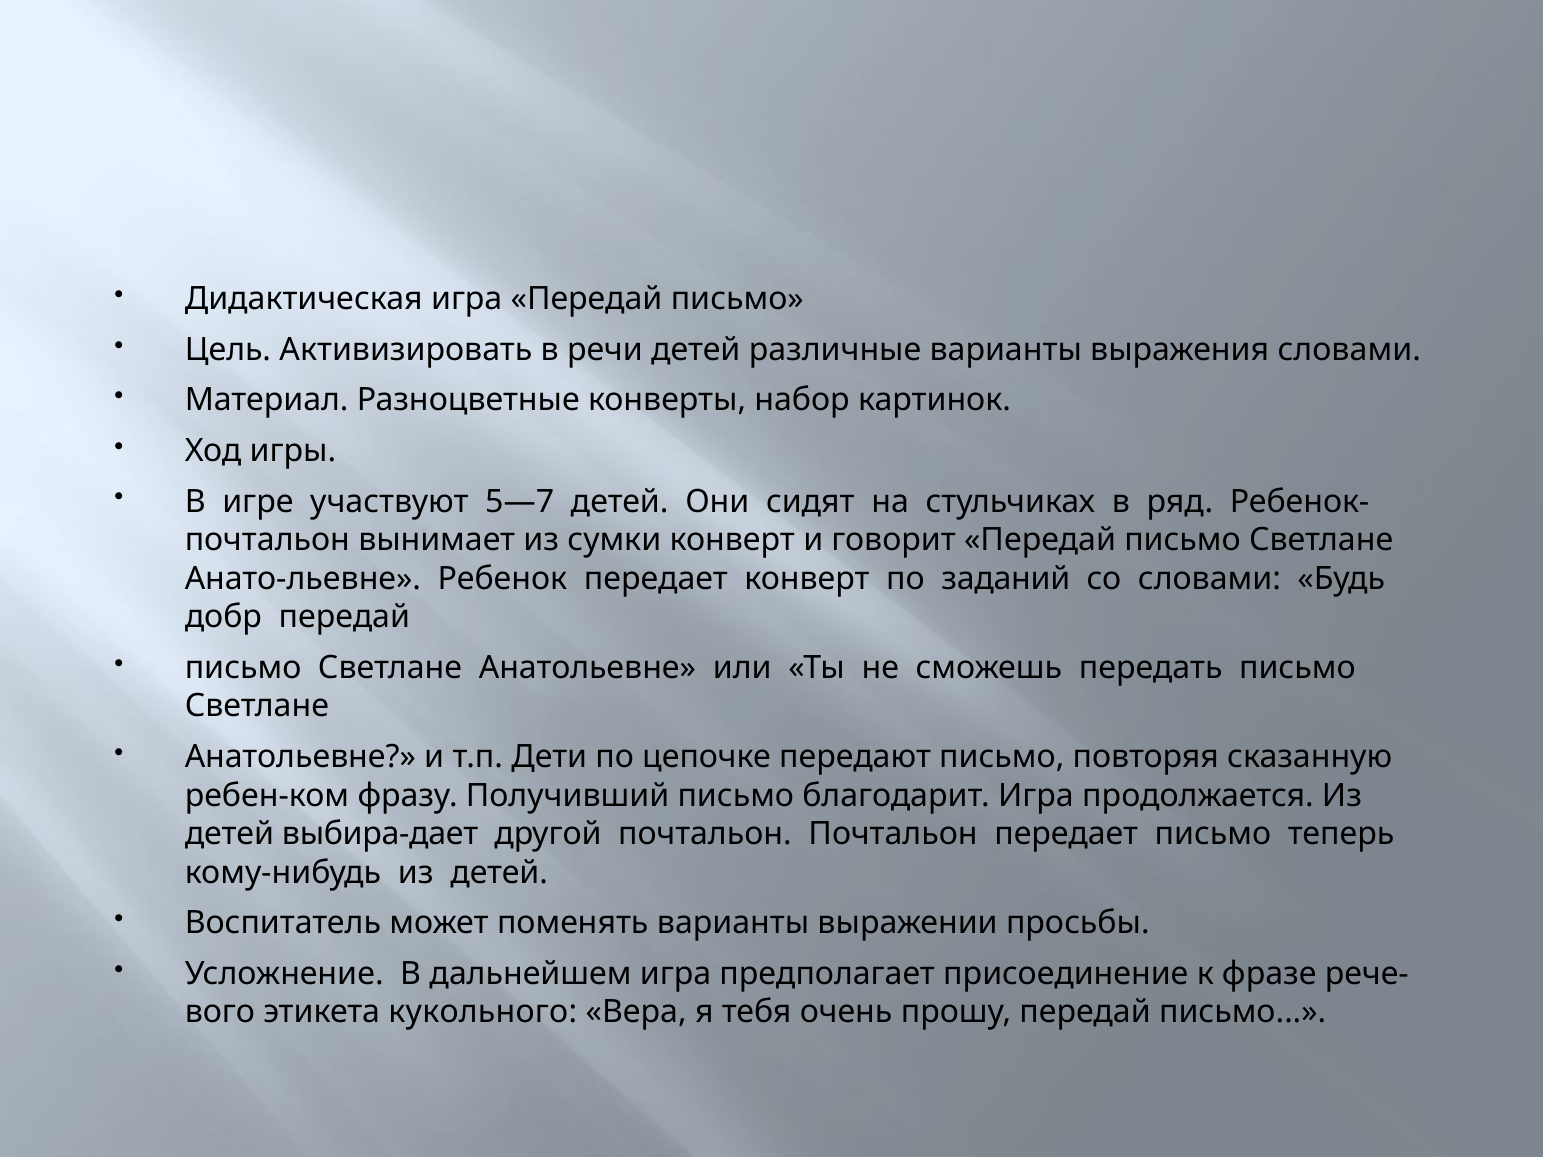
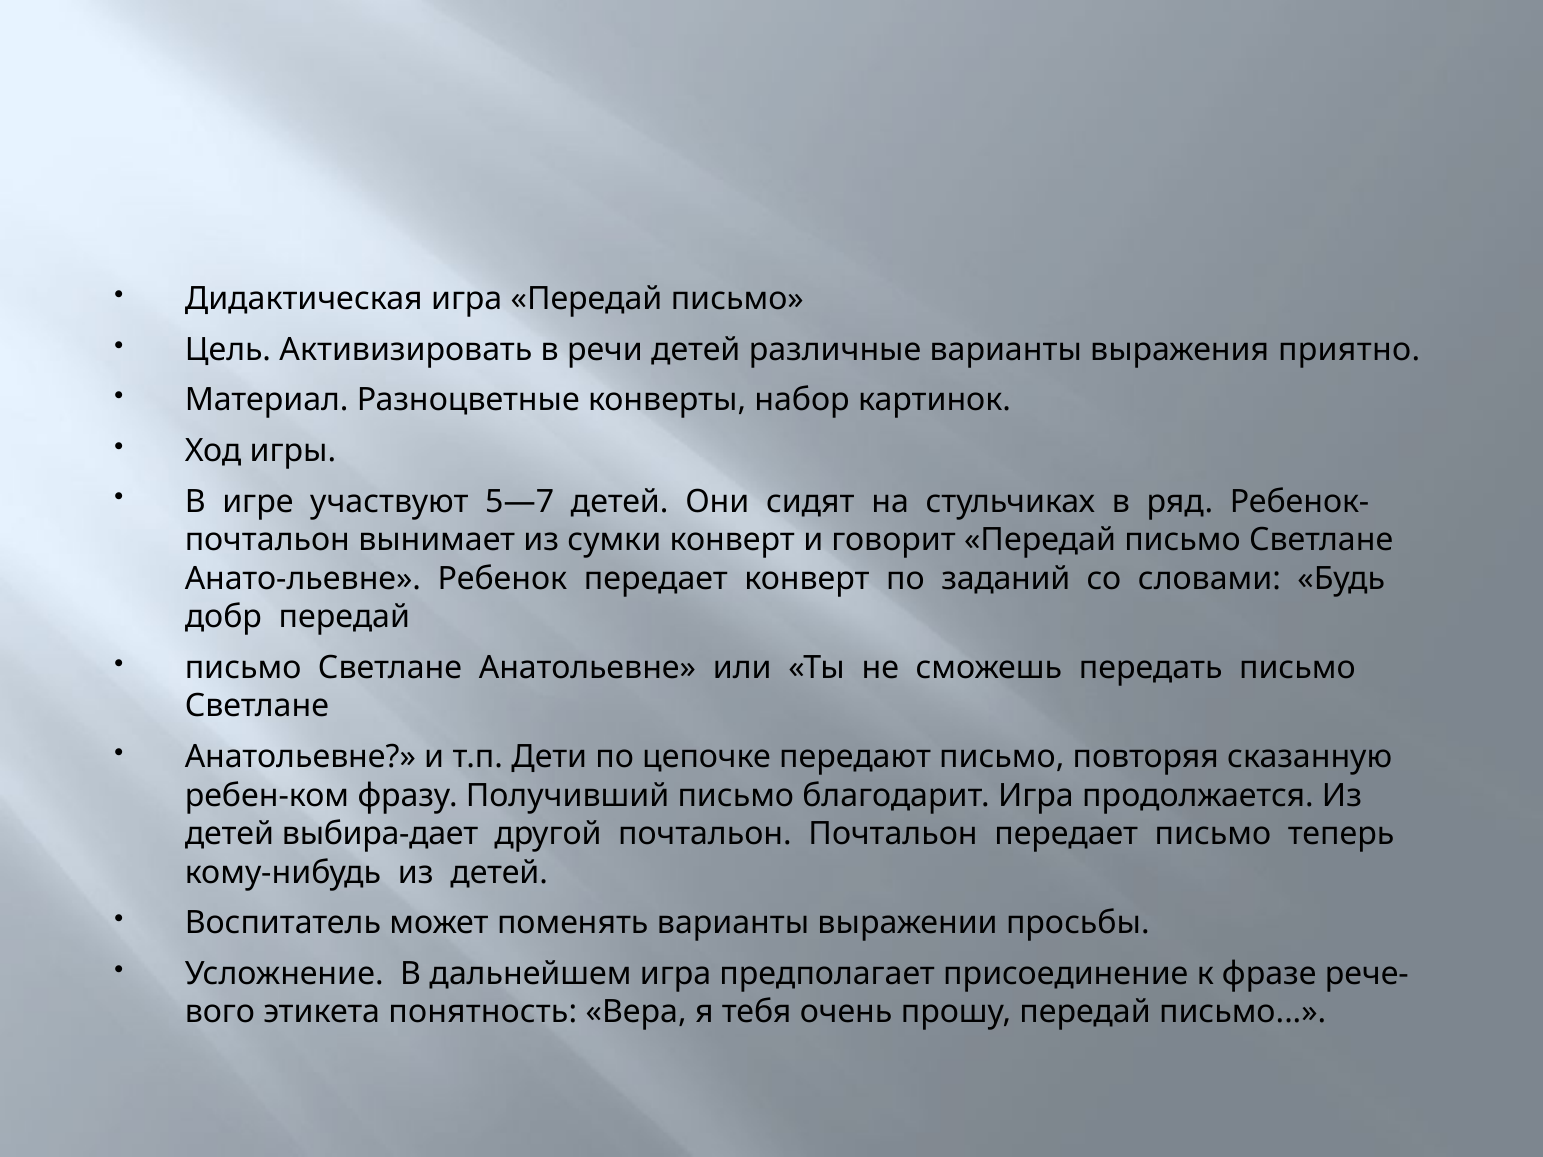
выражения словами: словами -> приятно
кукольного: кукольного -> понятность
